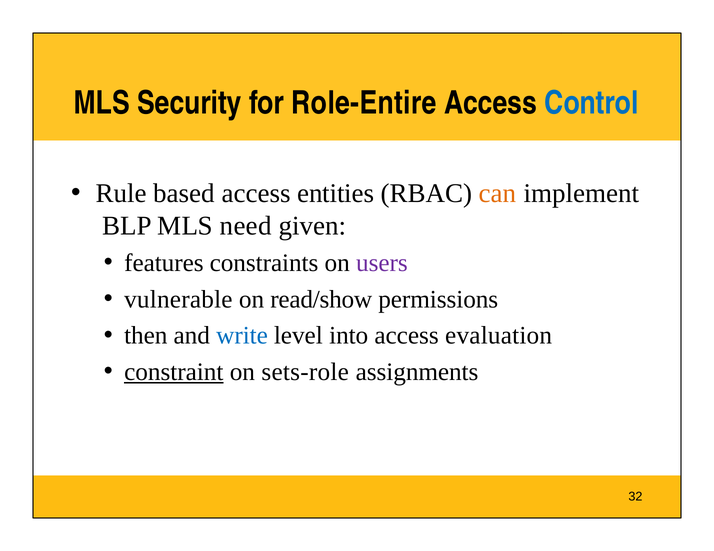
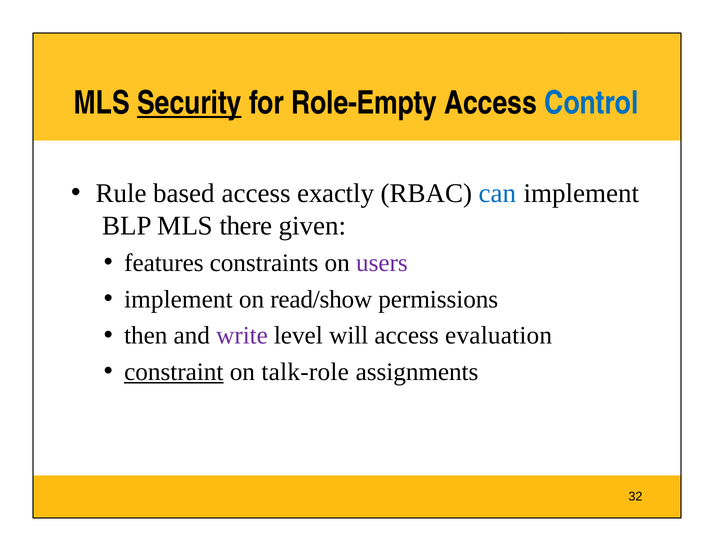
Security underline: none -> present
Role-Entire: Role-Entire -> Role-Empty
entities: entities -> exactly
can colour: orange -> blue
need: need -> there
vulnerable at (178, 300): vulnerable -> implement
write colour: blue -> purple
into: into -> will
sets-role: sets-role -> talk-role
